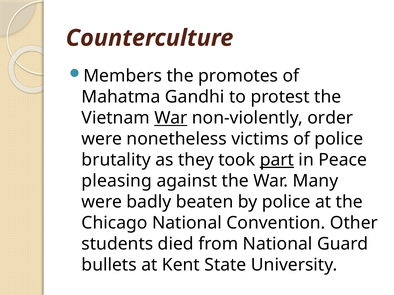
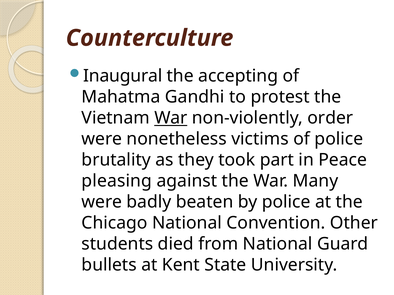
Members: Members -> Inaugural
promotes: promotes -> accepting
part underline: present -> none
